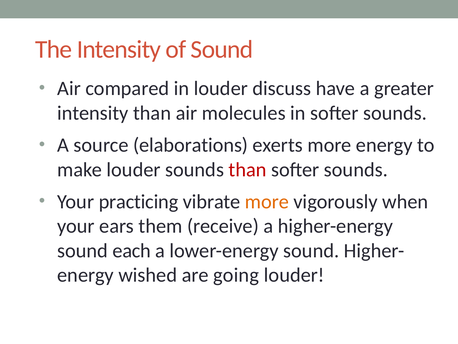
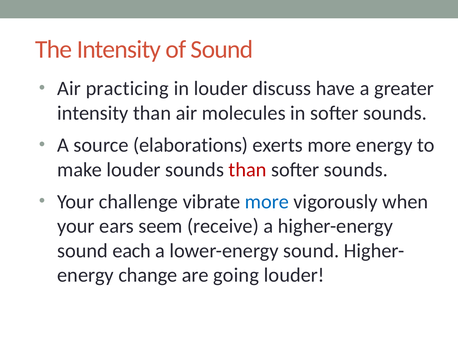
compared: compared -> practicing
practicing: practicing -> challenge
more at (267, 201) colour: orange -> blue
them: them -> seem
wished: wished -> change
